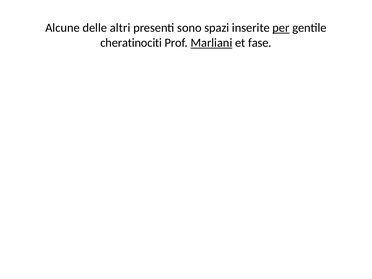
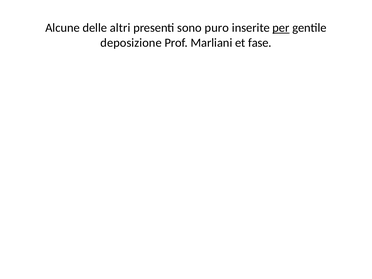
spazi: spazi -> puro
cheratinociti: cheratinociti -> deposizione
Marliani underline: present -> none
